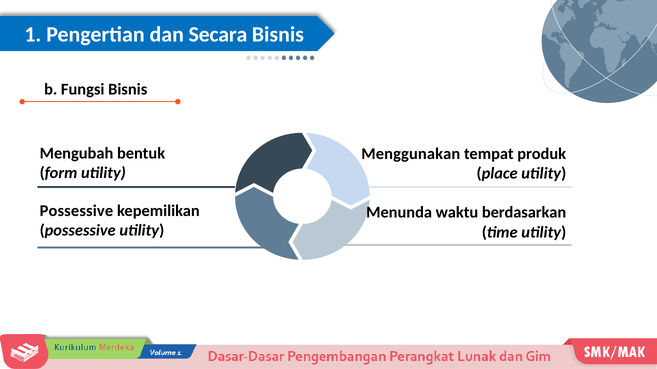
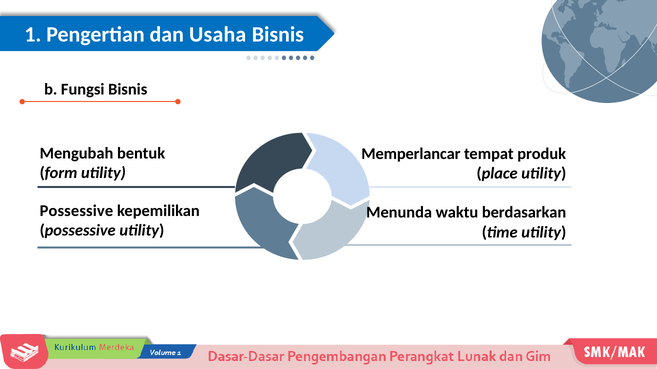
Secara: Secara -> Usaha
Menggunakan: Menggunakan -> Memperlancar
